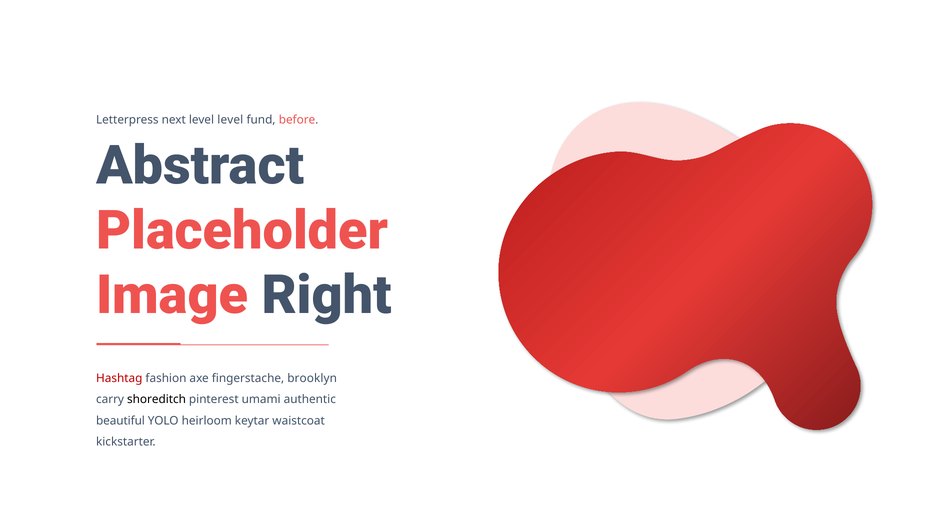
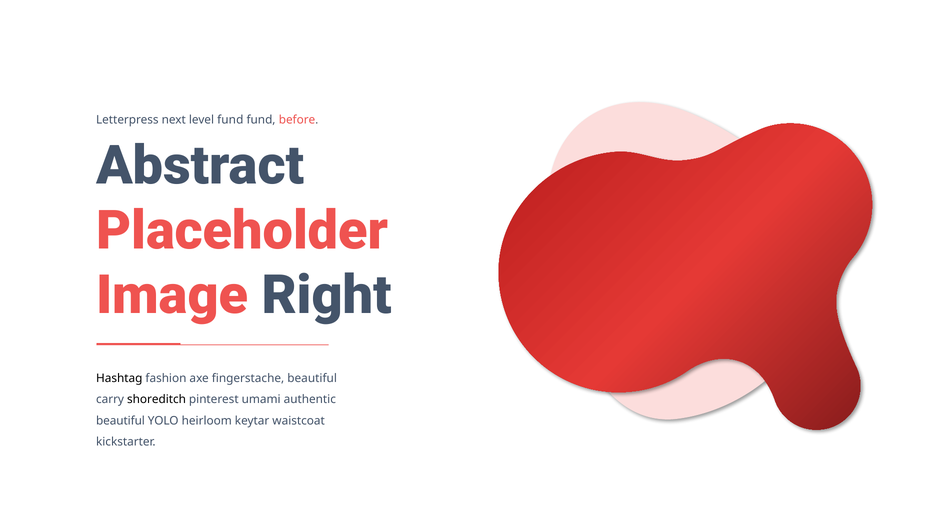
level level: level -> fund
Hashtag colour: red -> black
fingerstache brooklyn: brooklyn -> beautiful
